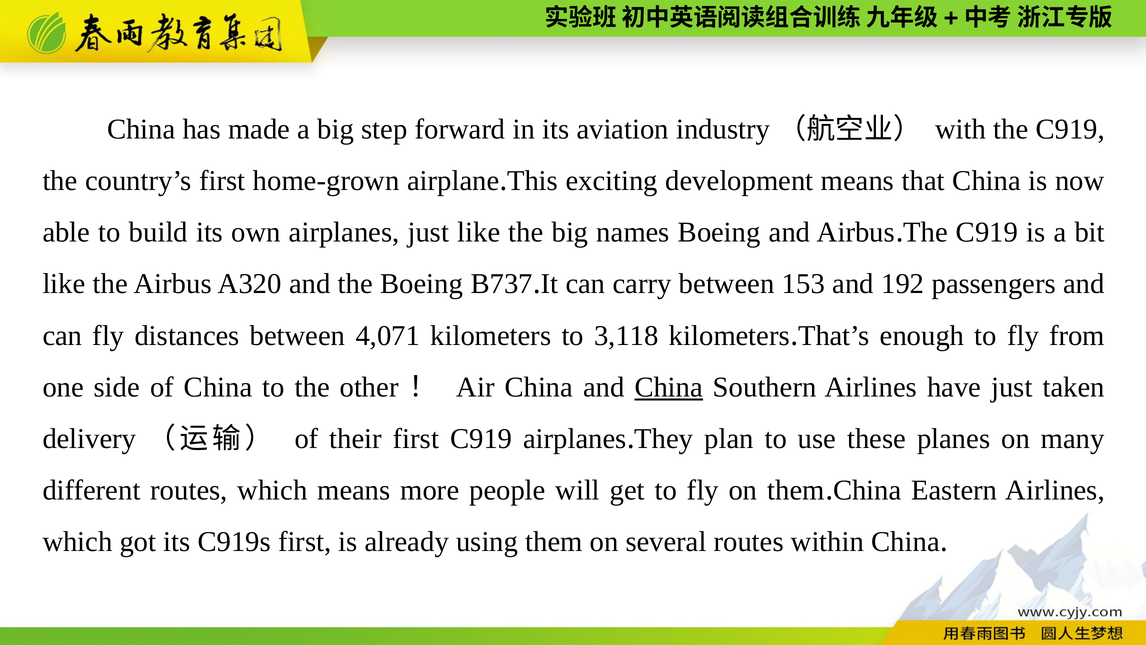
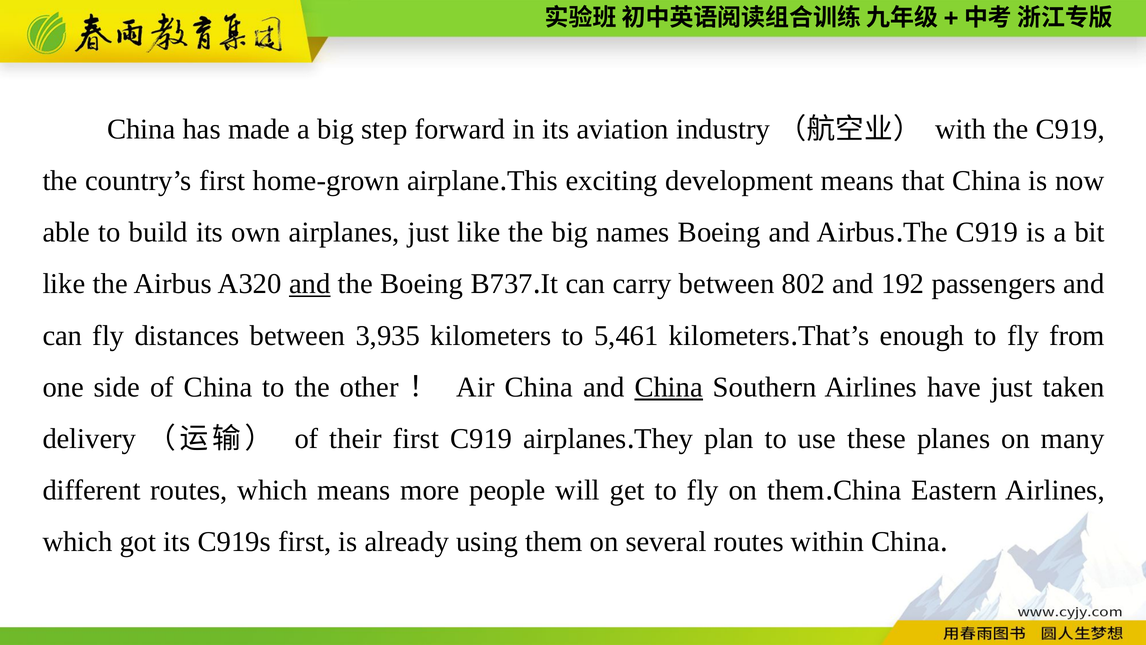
and at (310, 284) underline: none -> present
153: 153 -> 802
4,071: 4,071 -> 3,935
3,118: 3,118 -> 5,461
